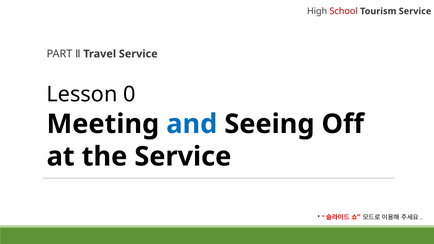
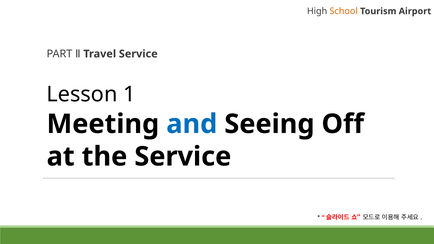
School colour: red -> orange
Tourism Service: Service -> Airport
0: 0 -> 1
